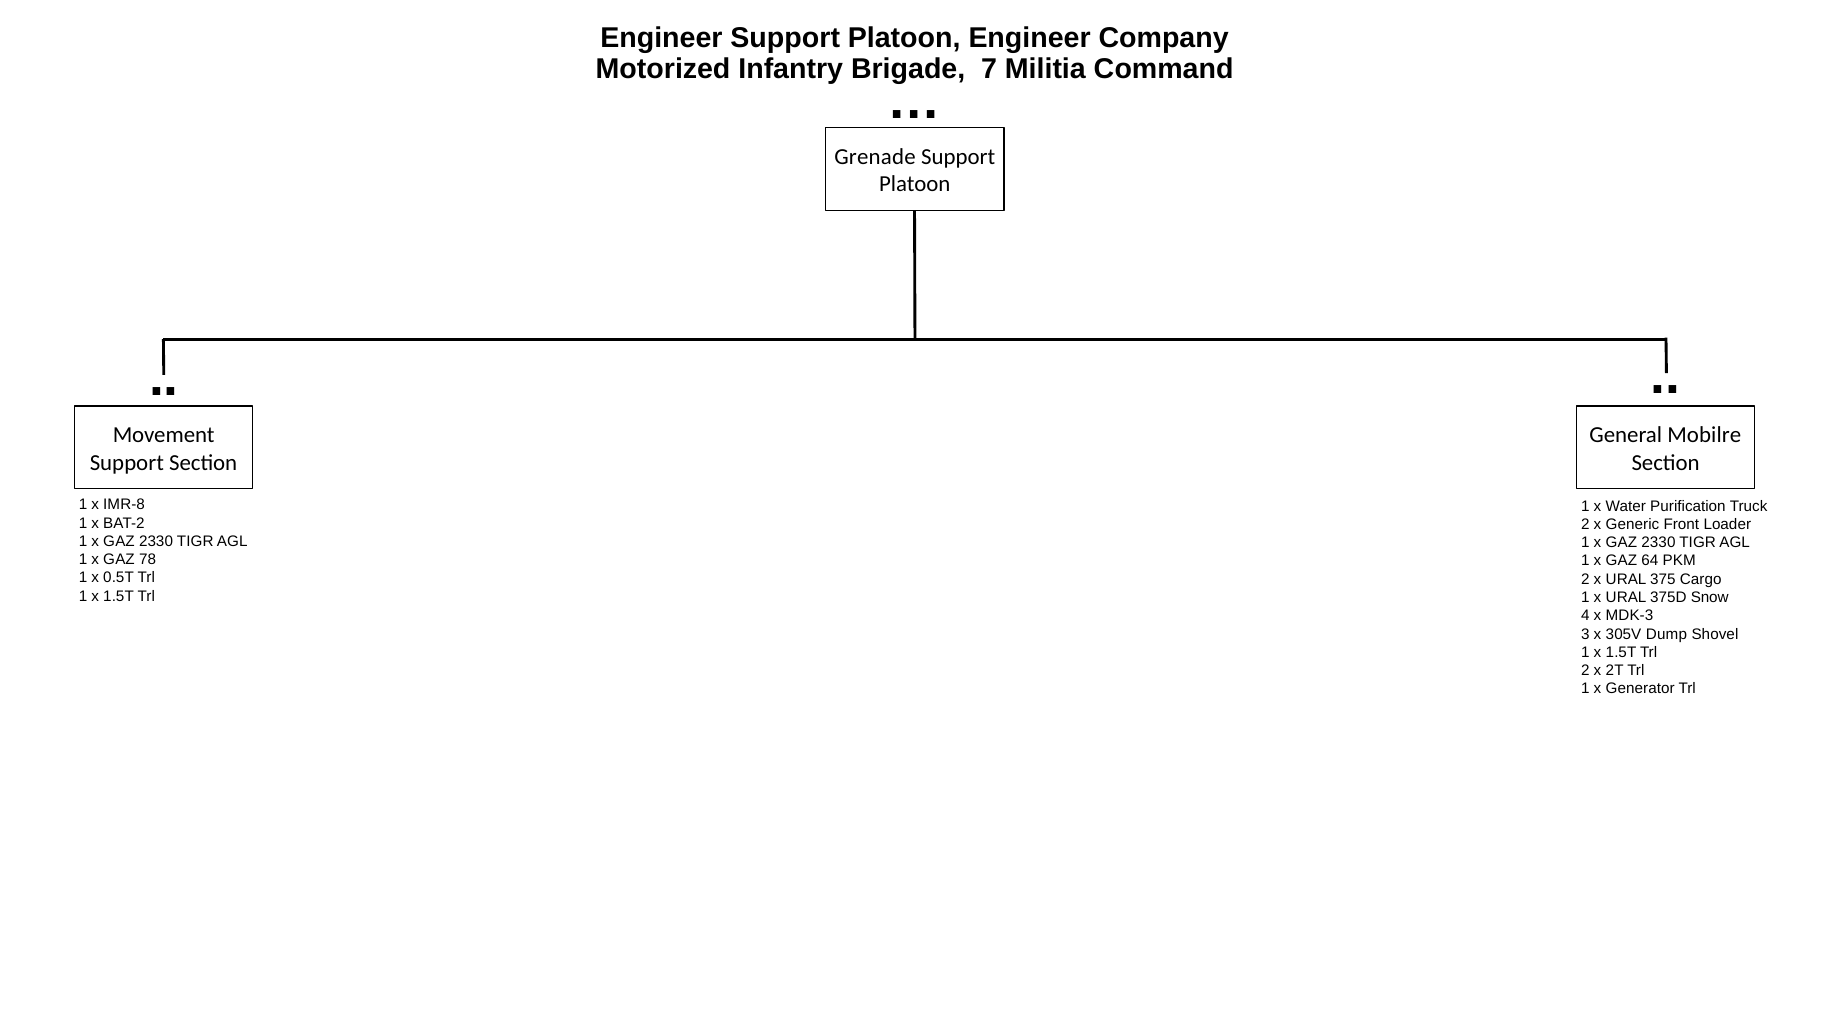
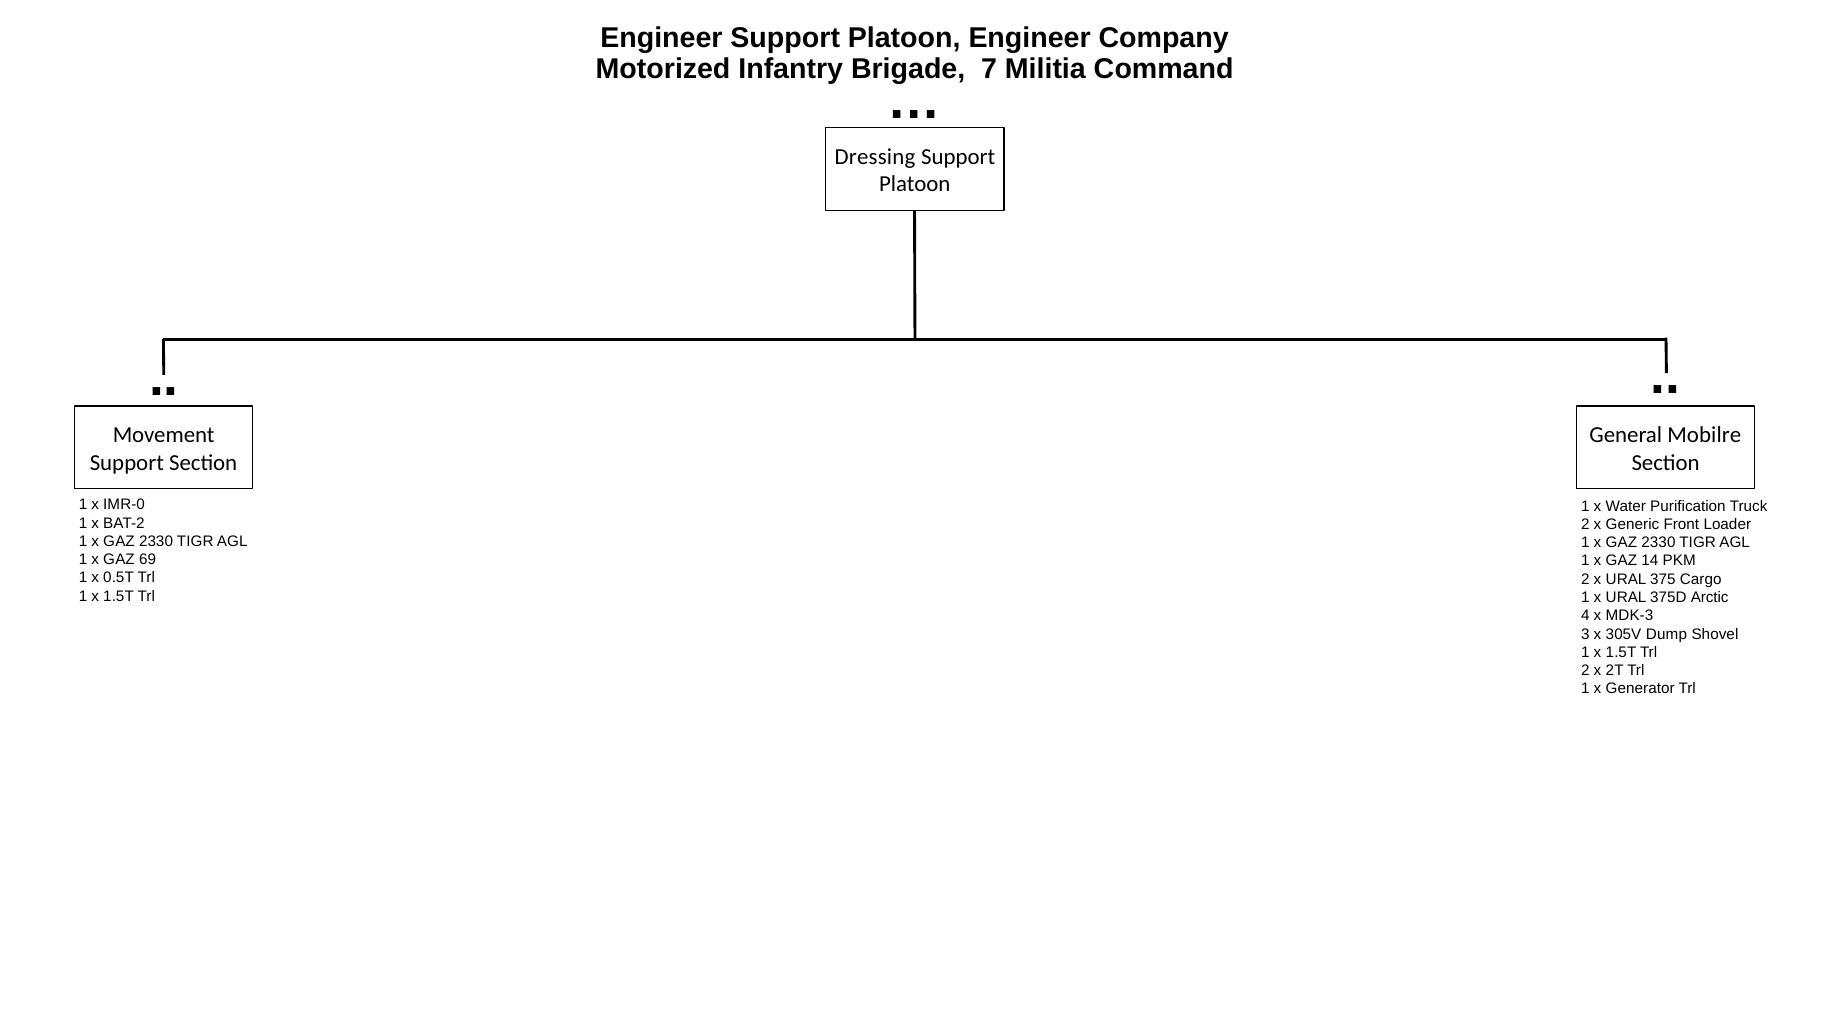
Grenade: Grenade -> Dressing
IMR-8: IMR-8 -> IMR-0
78: 78 -> 69
64: 64 -> 14
Snow: Snow -> Arctic
